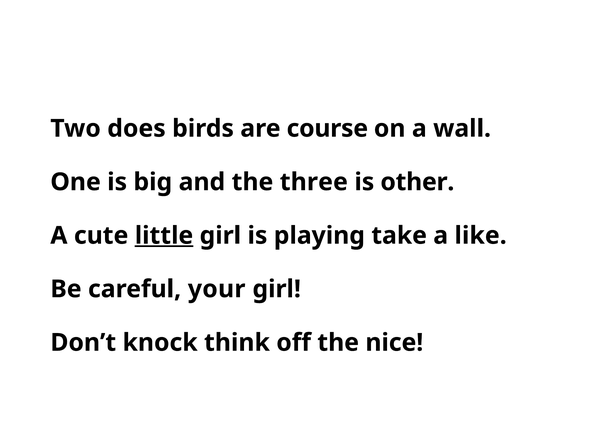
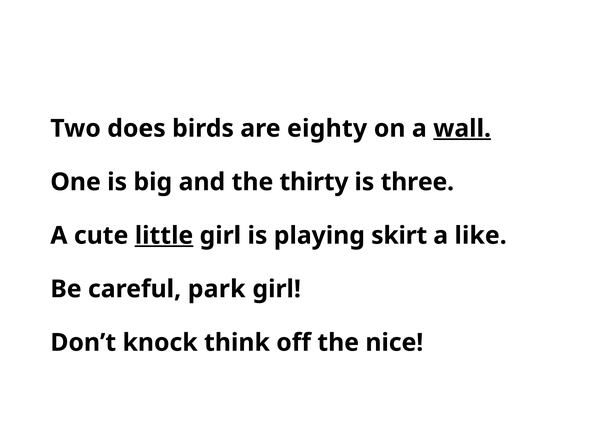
course: course -> eighty
wall underline: none -> present
three: three -> thirty
other: other -> three
take: take -> skirt
your: your -> park
